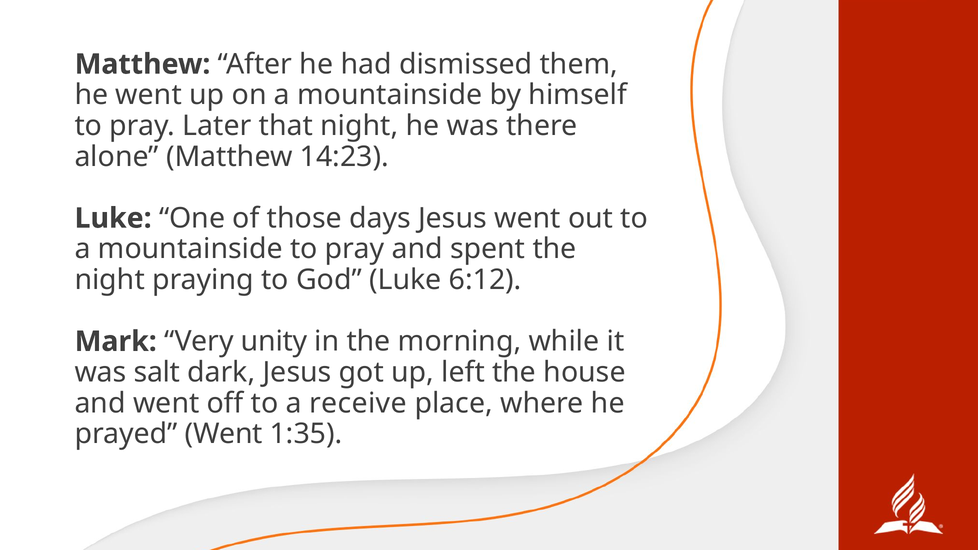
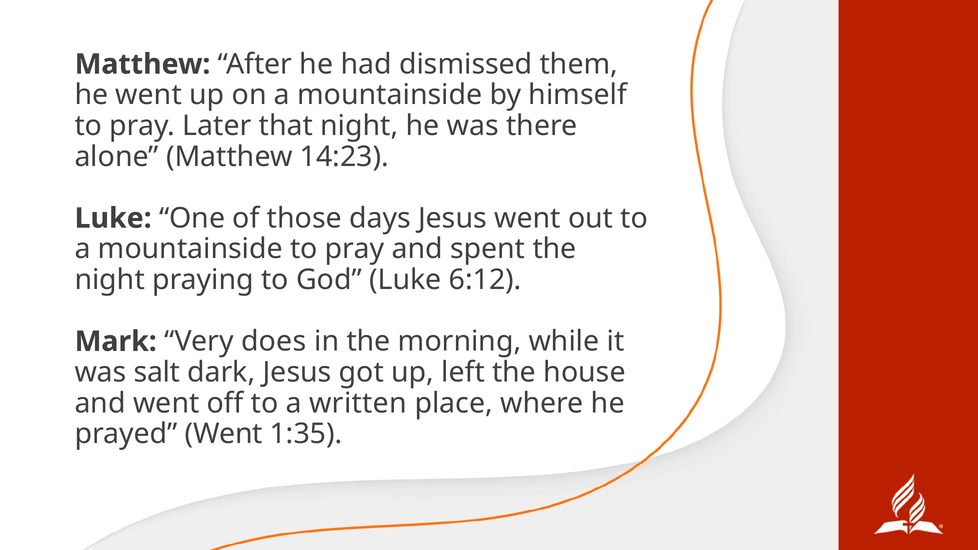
unity: unity -> does
receive: receive -> written
